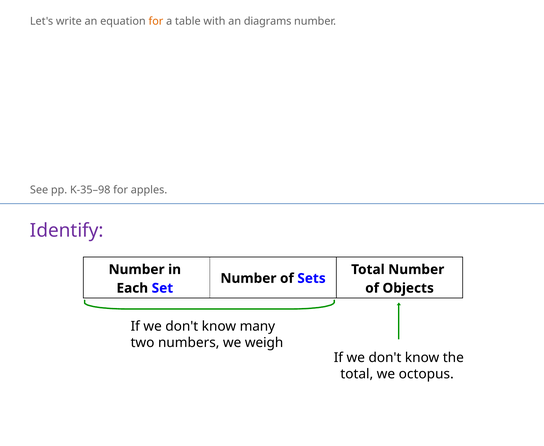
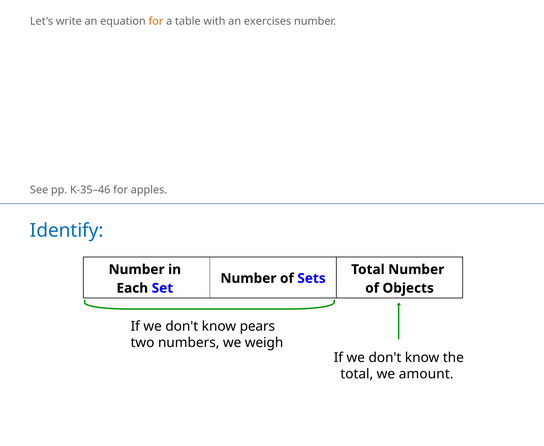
diagrams: diagrams -> exercises
K-35–98: K-35–98 -> K-35–46
Identify colour: purple -> blue
many: many -> pears
octopus: octopus -> amount
